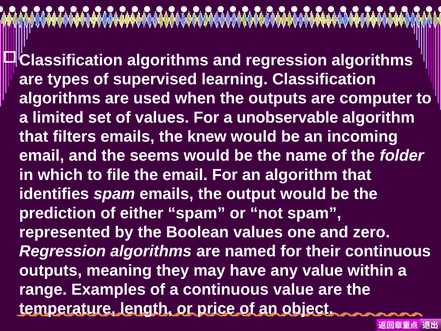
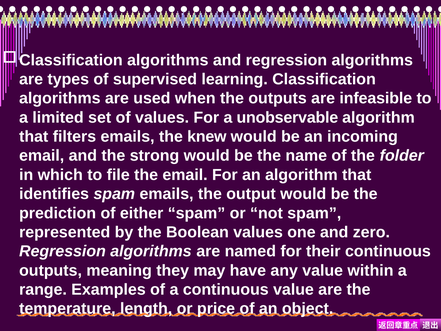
computer: computer -> infeasible
seems: seems -> strong
